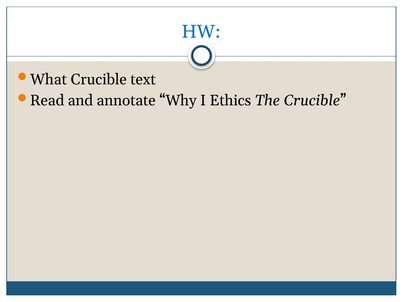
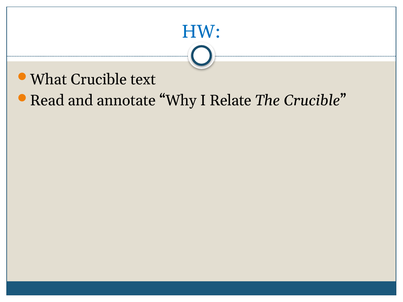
Ethics: Ethics -> Relate
